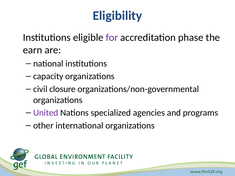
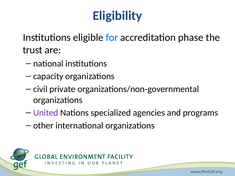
for colour: purple -> blue
earn: earn -> trust
closure: closure -> private
